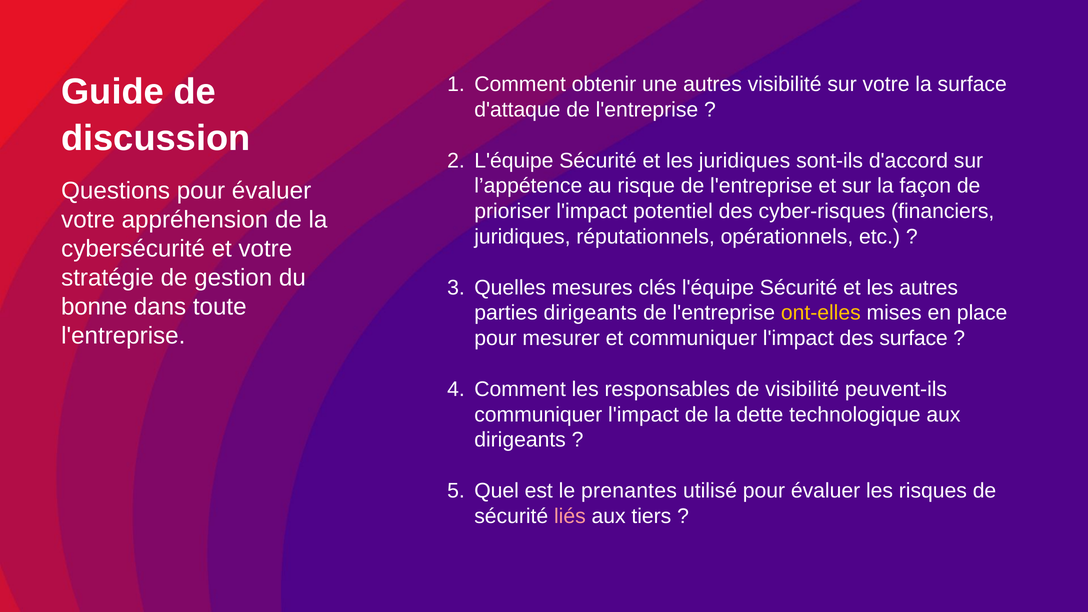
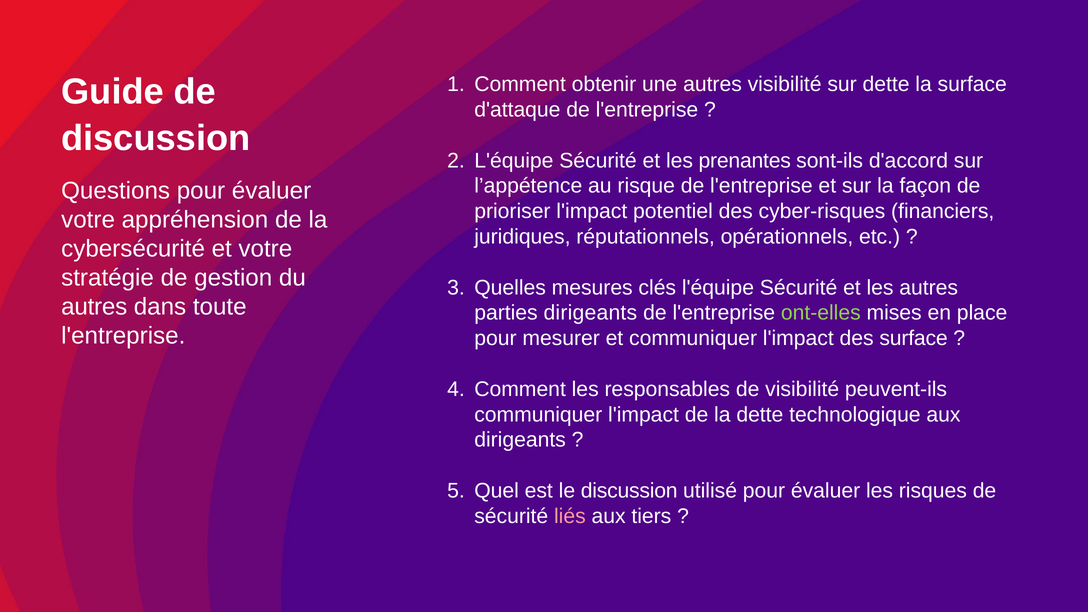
sur votre: votre -> dette
les juridiques: juridiques -> prenantes
bonne at (94, 307): bonne -> autres
ont-elles colour: yellow -> light green
le prenantes: prenantes -> discussion
